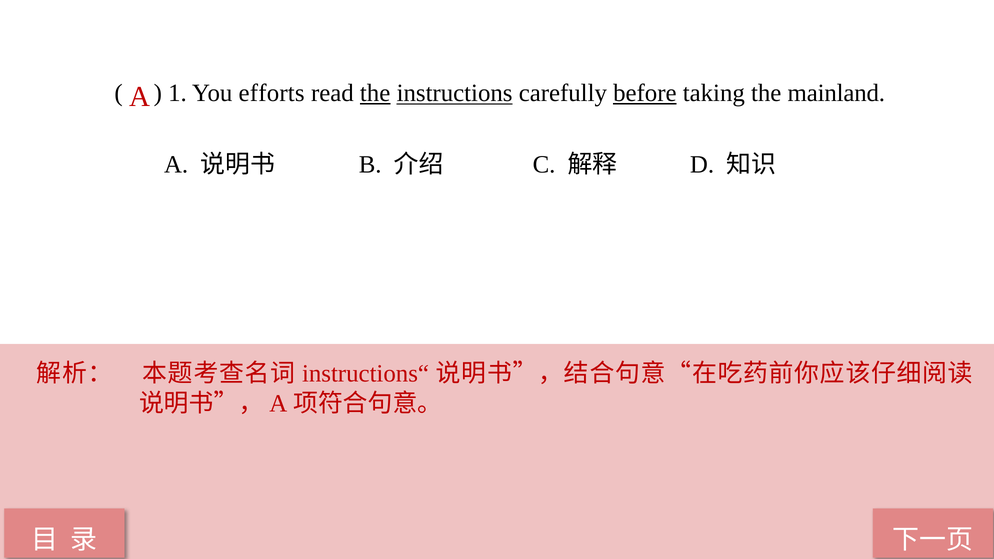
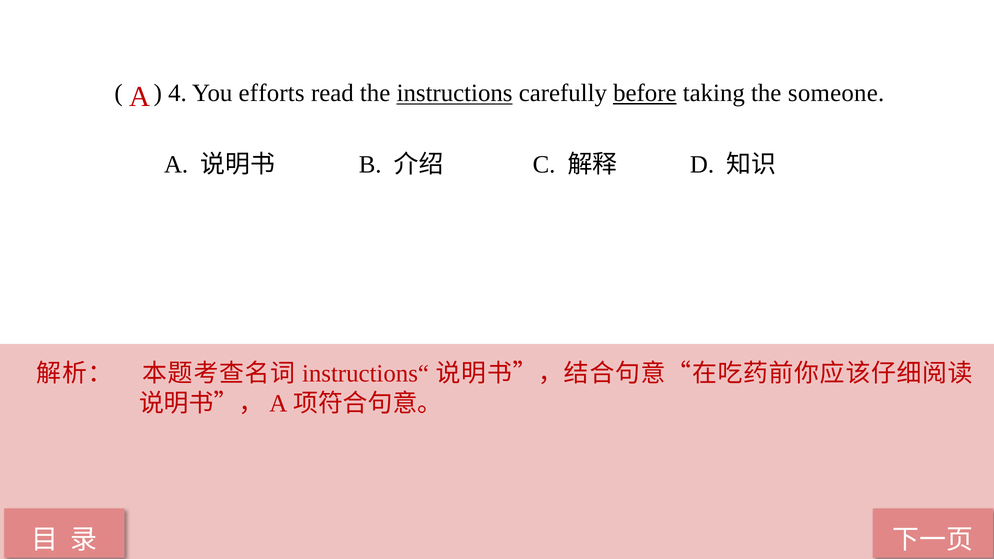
1: 1 -> 4
the at (375, 93) underline: present -> none
mainland: mainland -> someone
